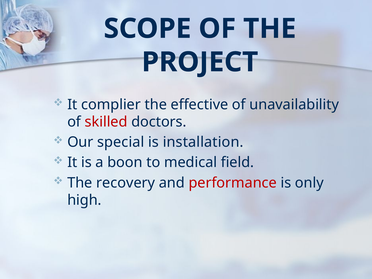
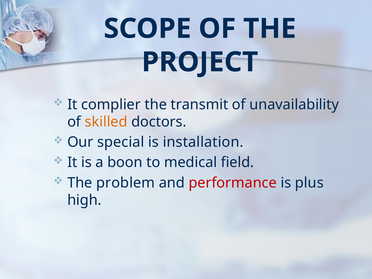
effective: effective -> transmit
skilled colour: red -> orange
recovery: recovery -> problem
only: only -> plus
